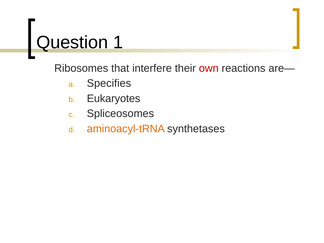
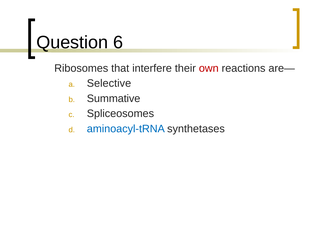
1: 1 -> 6
Specifies: Specifies -> Selective
Eukaryotes: Eukaryotes -> Summative
aminoacyl-tRNA colour: orange -> blue
